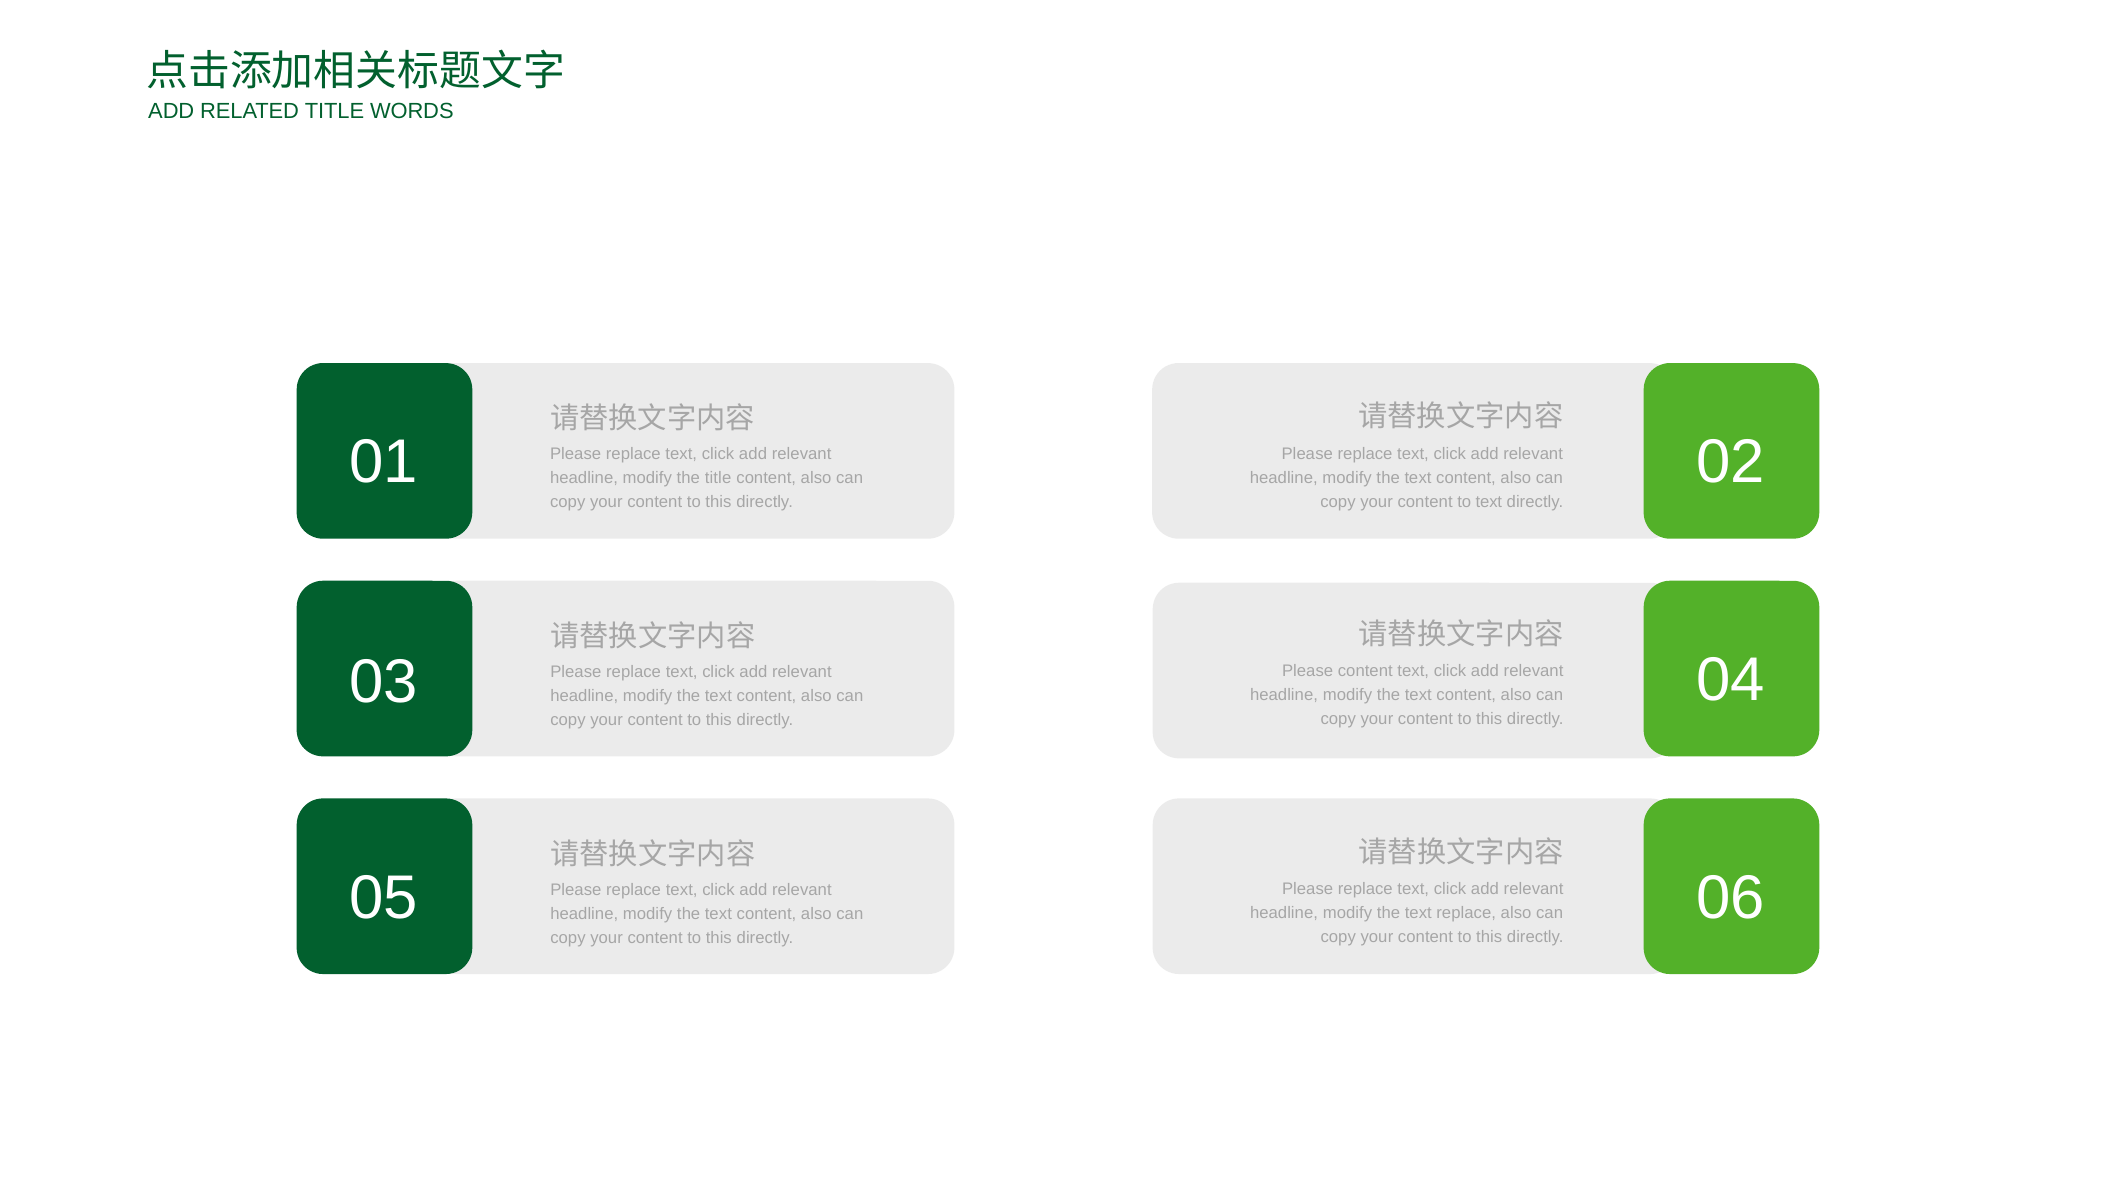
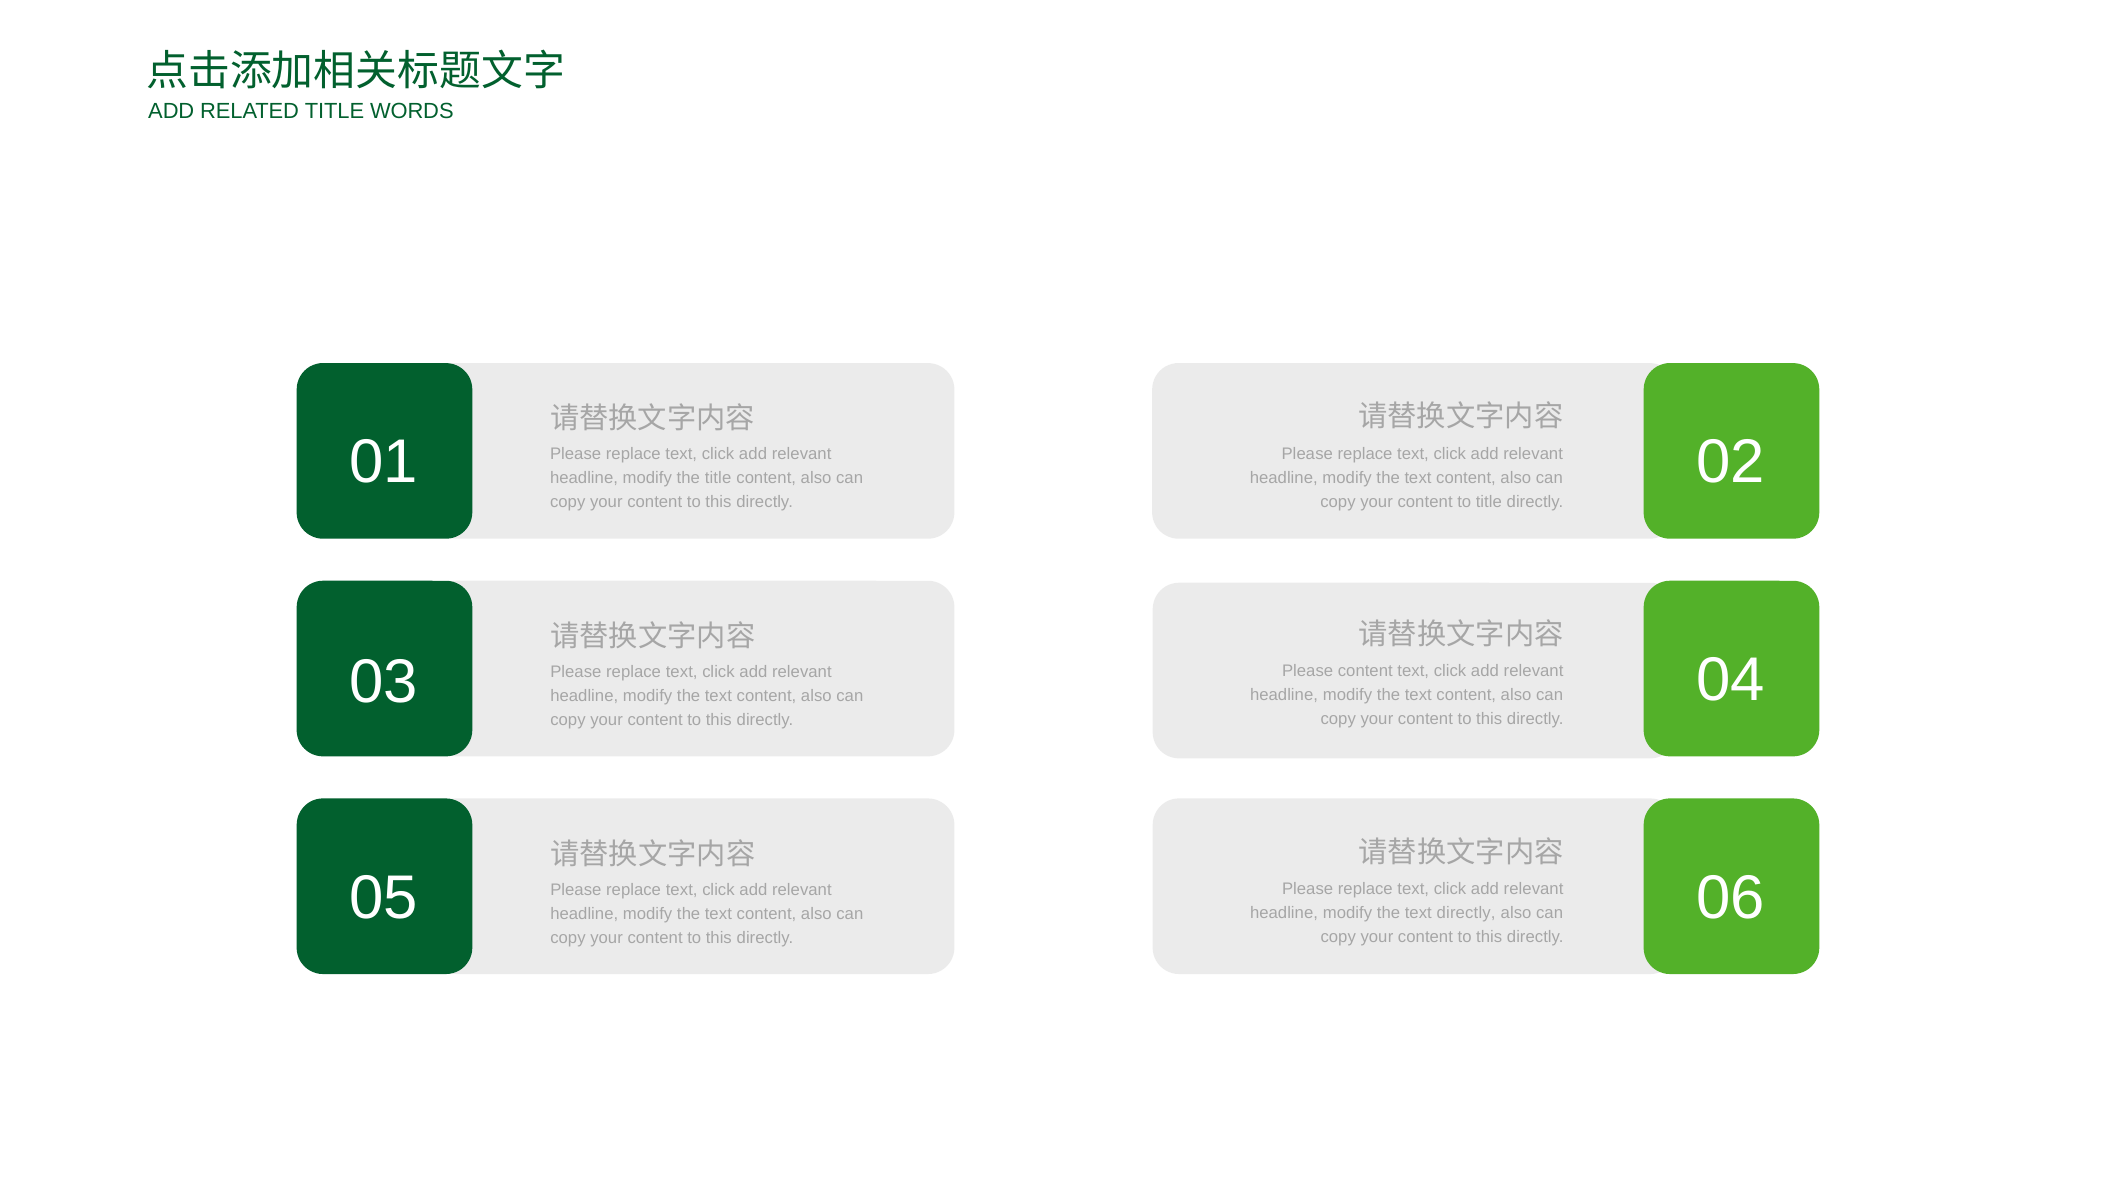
to text: text -> title
text replace: replace -> directly
